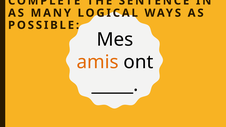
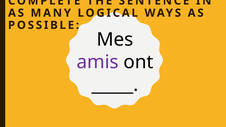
amis colour: orange -> purple
